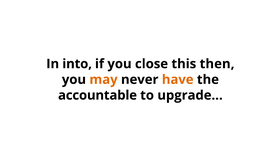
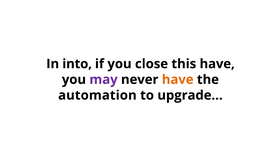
this then: then -> have
may colour: orange -> purple
accountable: accountable -> automation
